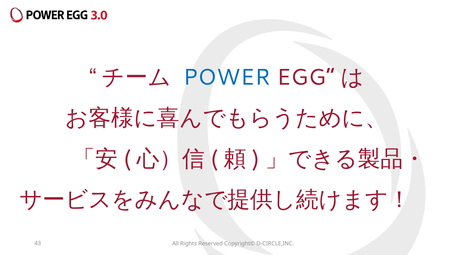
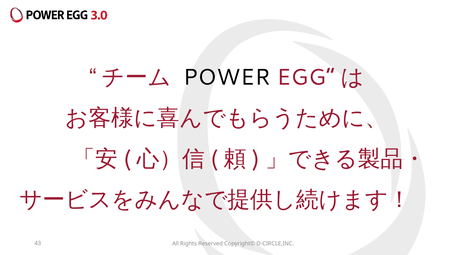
POWER colour: blue -> black
